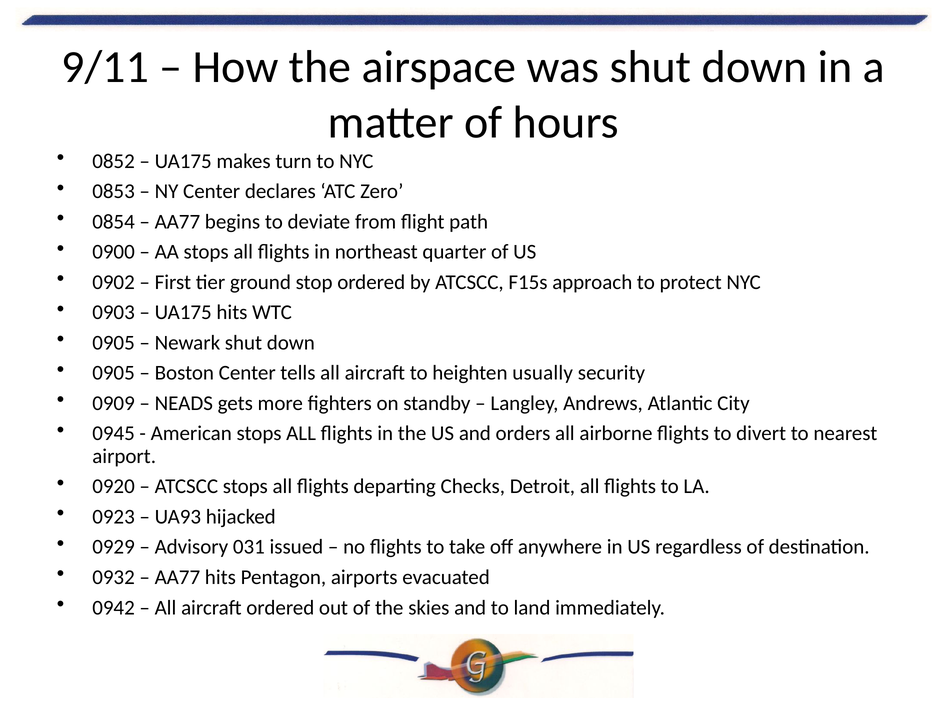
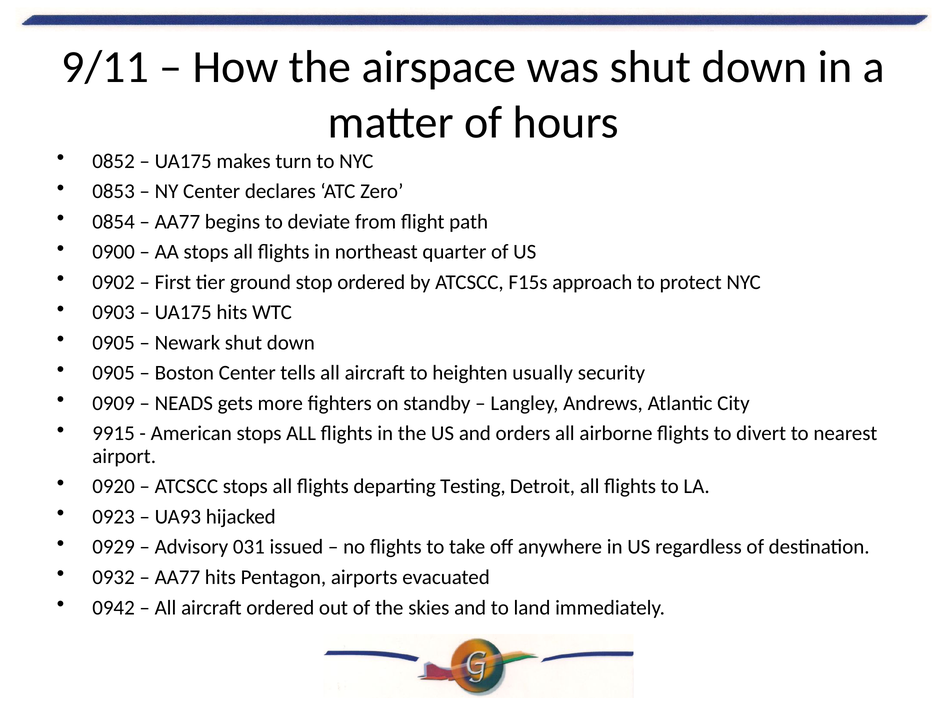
0945: 0945 -> 9915
Checks: Checks -> Testing
